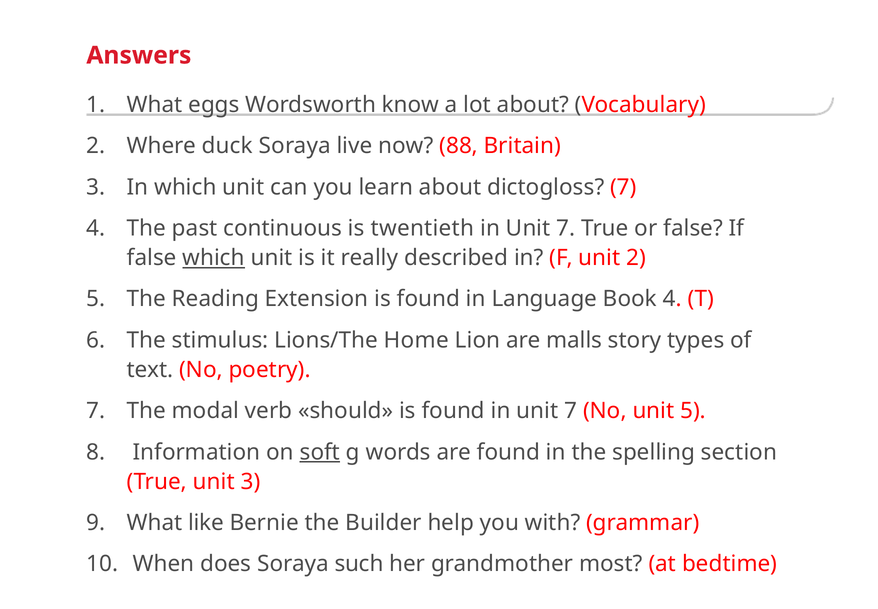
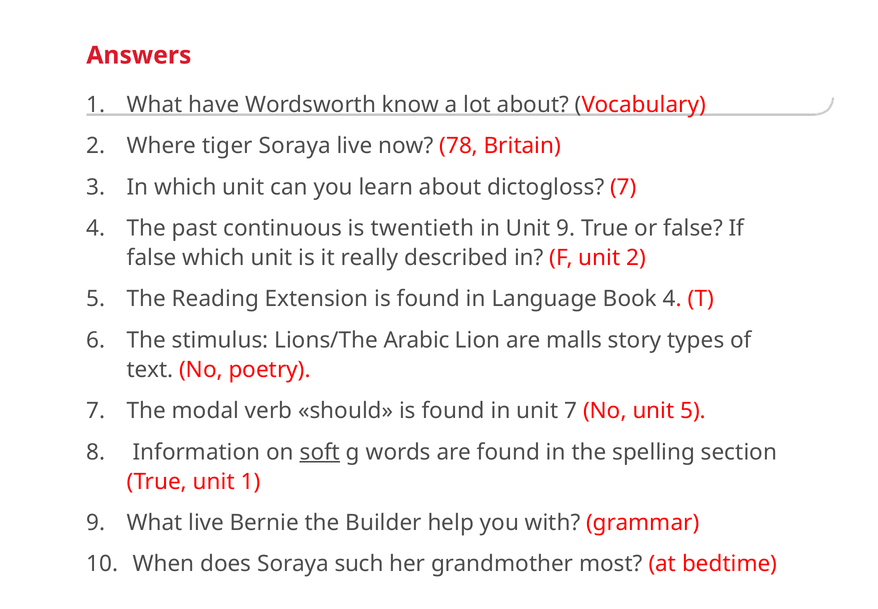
eggs: eggs -> have
duck: duck -> tiger
88: 88 -> 78
7 at (566, 228): 7 -> 9
which at (214, 258) underline: present -> none
Home: Home -> Arabic
unit 3: 3 -> 1
What like: like -> live
